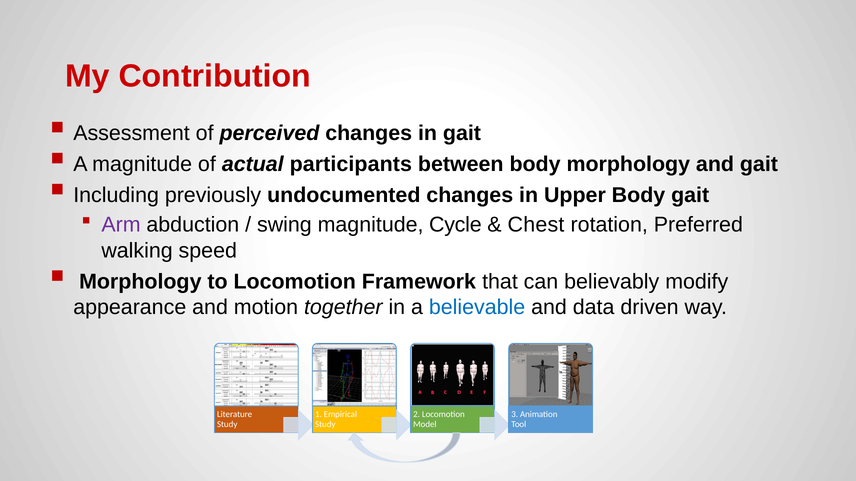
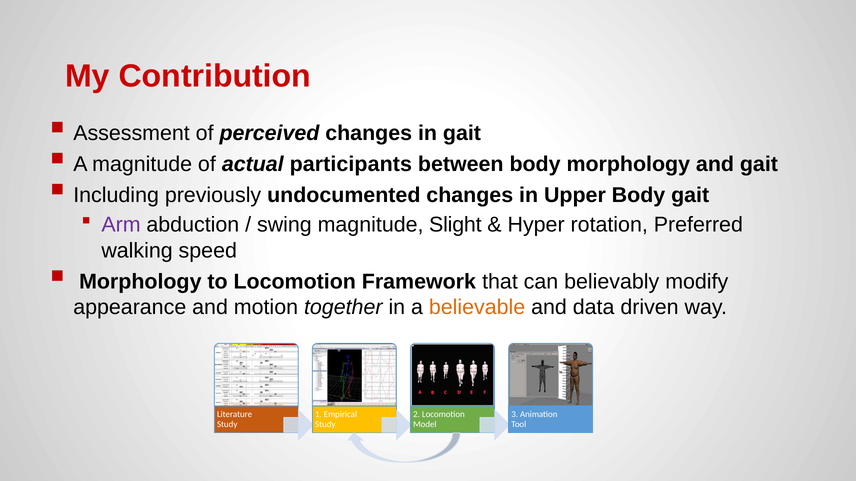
Cycle: Cycle -> Slight
Chest: Chest -> Hyper
believable colour: blue -> orange
